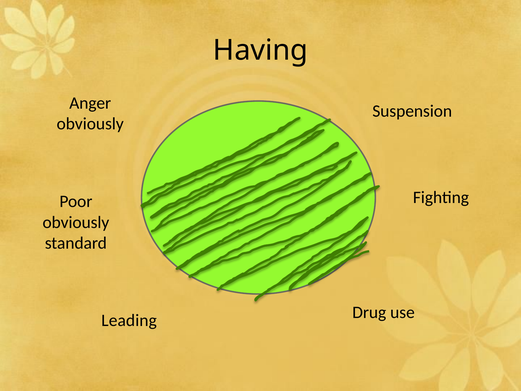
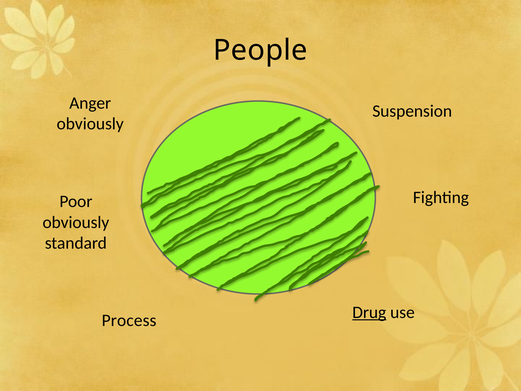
Having: Having -> People
Drug underline: none -> present
Leading: Leading -> Process
